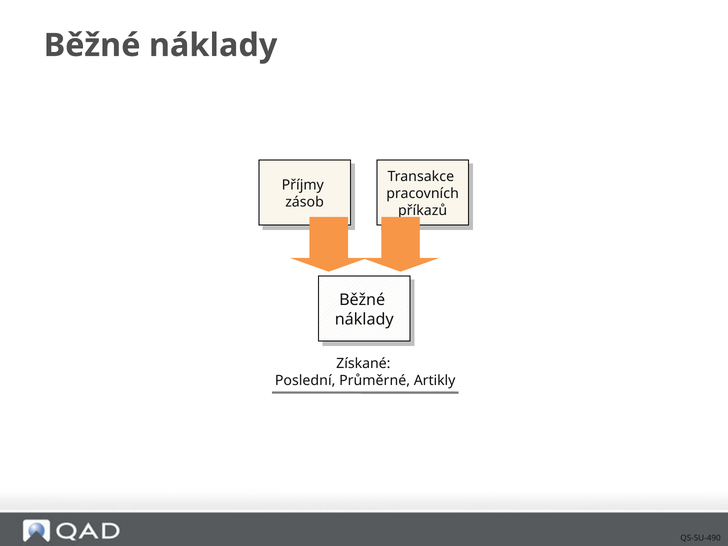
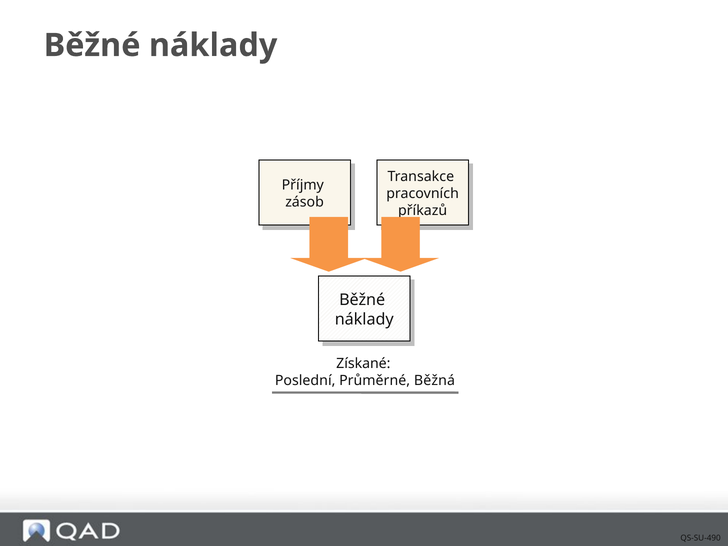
Artikly: Artikly -> Běžná
